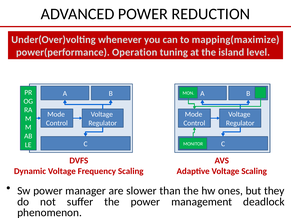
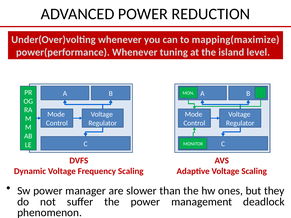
power(performance Operation: Operation -> Whenever
